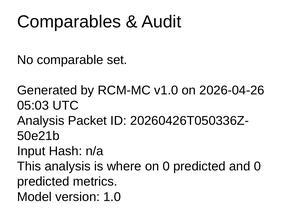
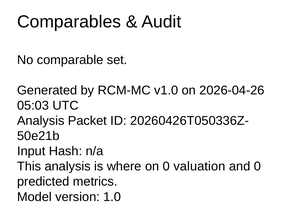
on 0 predicted: predicted -> valuation
